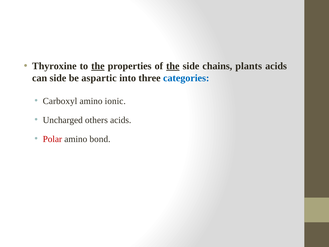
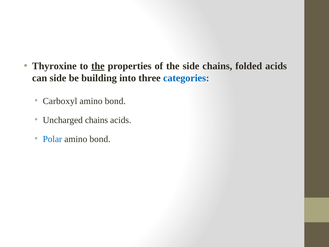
the at (173, 66) underline: present -> none
plants: plants -> folded
aspartic: aspartic -> building
ionic at (115, 101): ionic -> bond
Uncharged others: others -> chains
Polar colour: red -> blue
